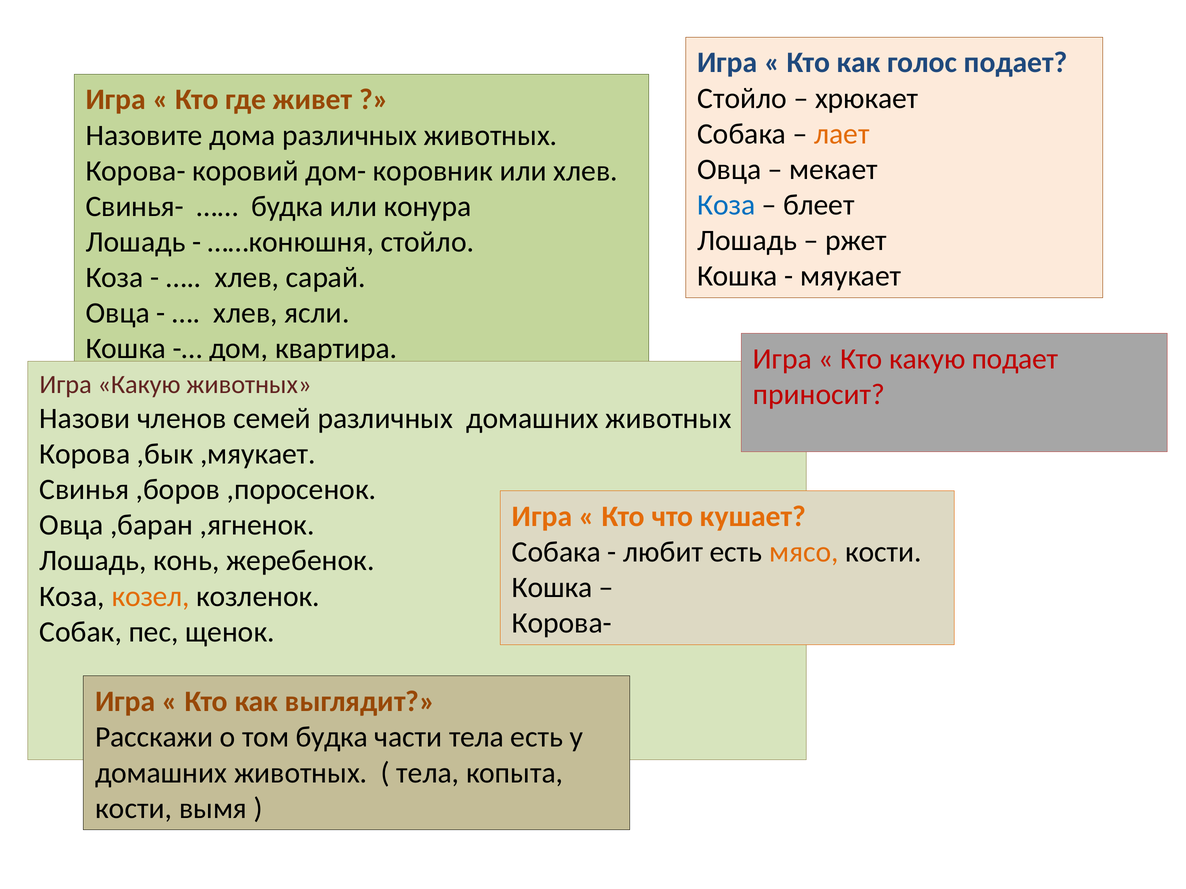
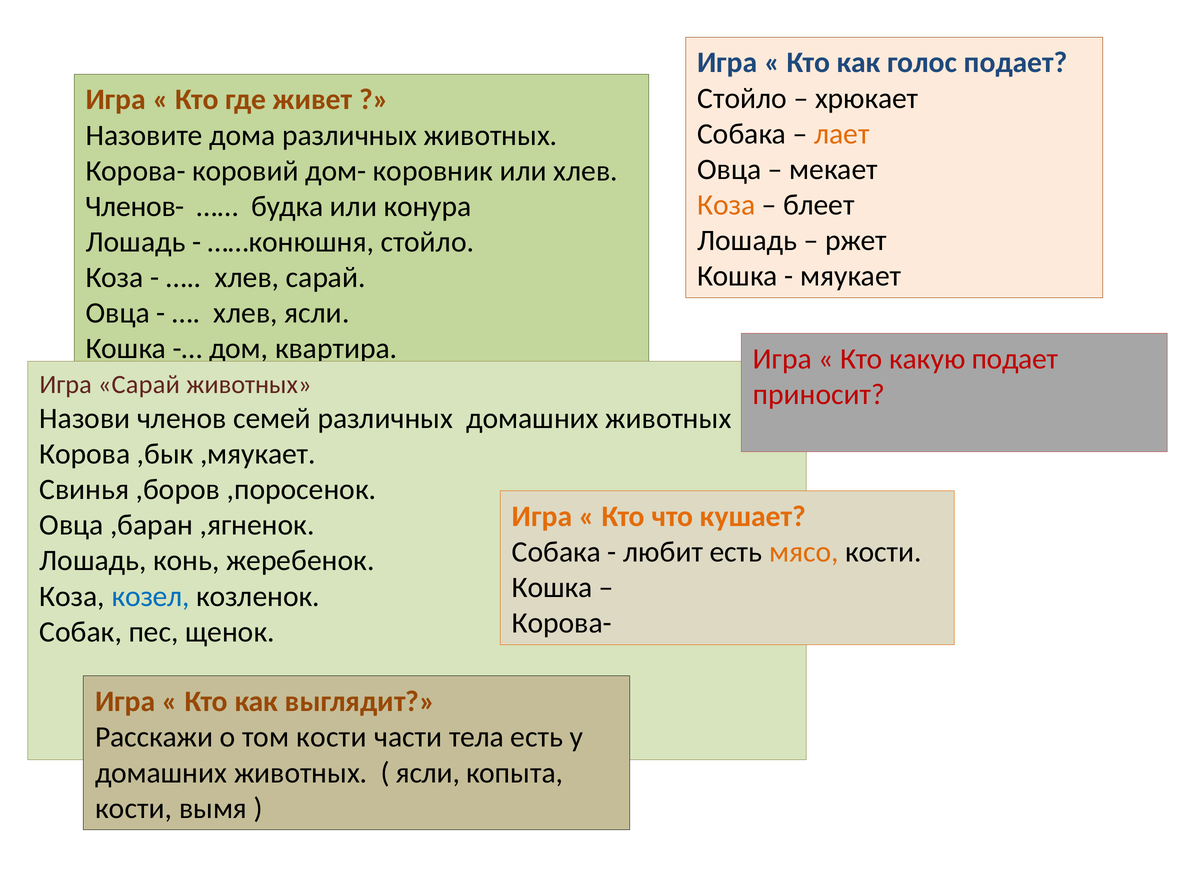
Коза at (726, 205) colour: blue -> orange
Свинья-: Свинья- -> Членов-
Игра Какую: Какую -> Сарай
козел colour: orange -> blue
том будка: будка -> кости
тела at (428, 773): тела -> ясли
